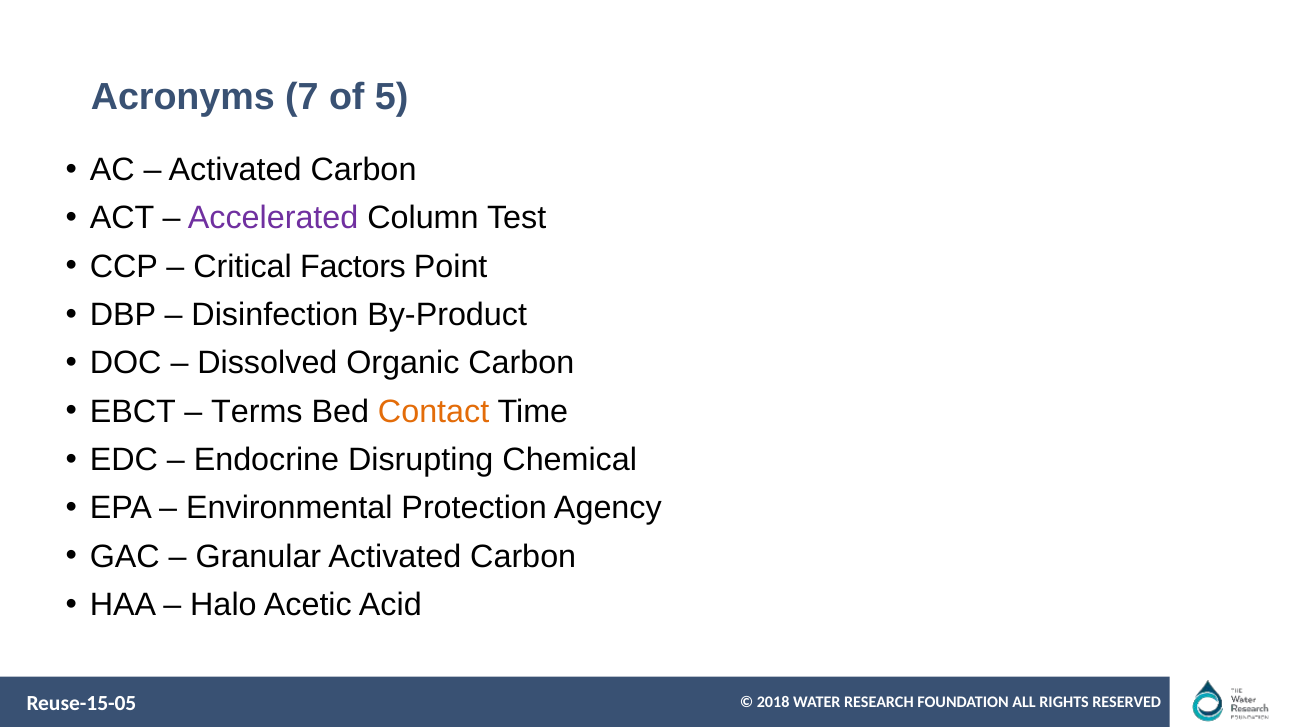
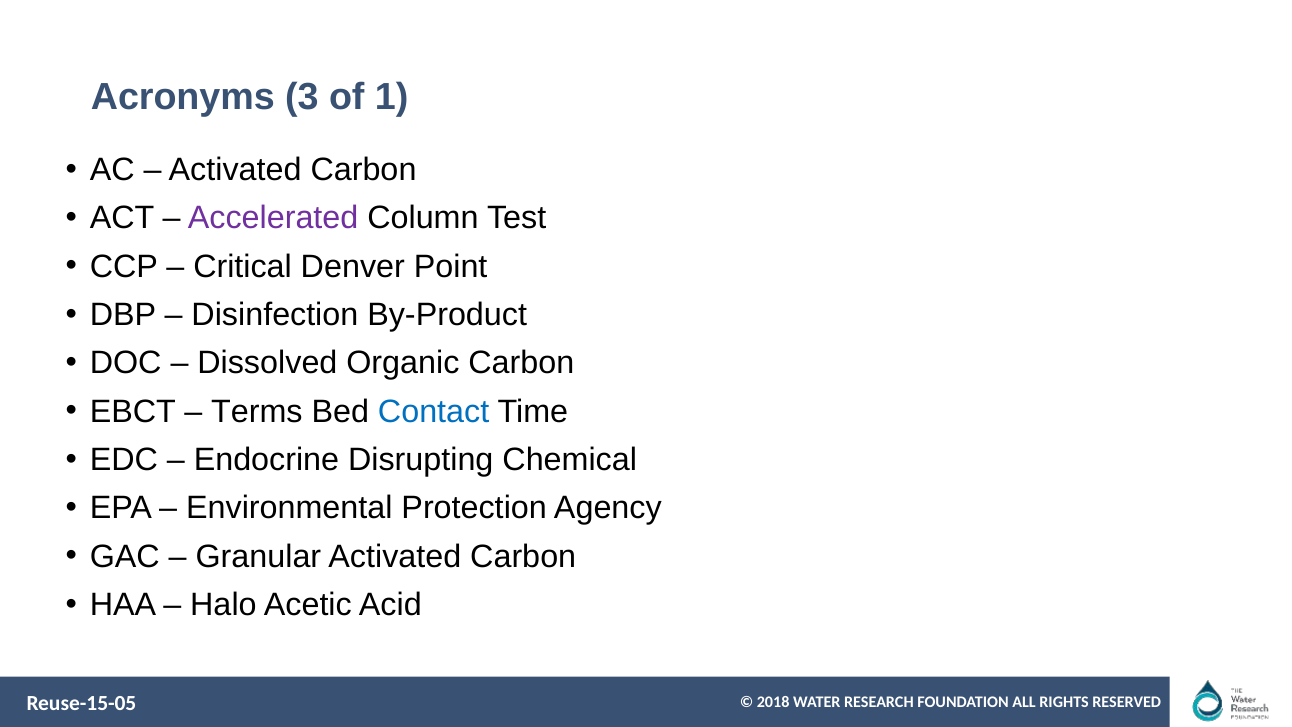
7: 7 -> 3
5: 5 -> 1
Factors: Factors -> Denver
Contact colour: orange -> blue
